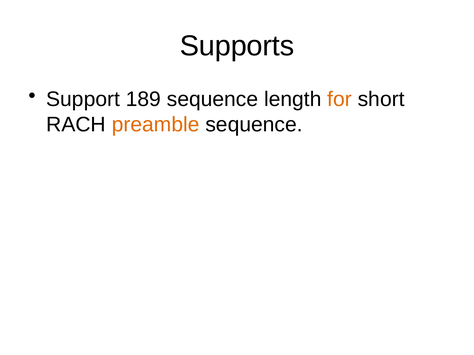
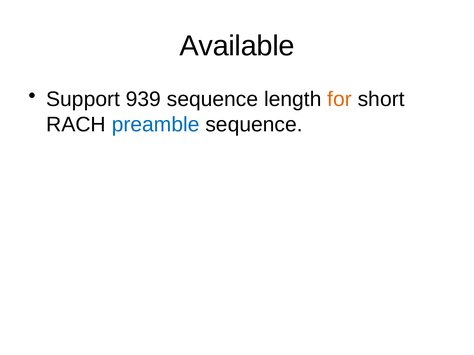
Supports: Supports -> Available
189: 189 -> 939
preamble colour: orange -> blue
